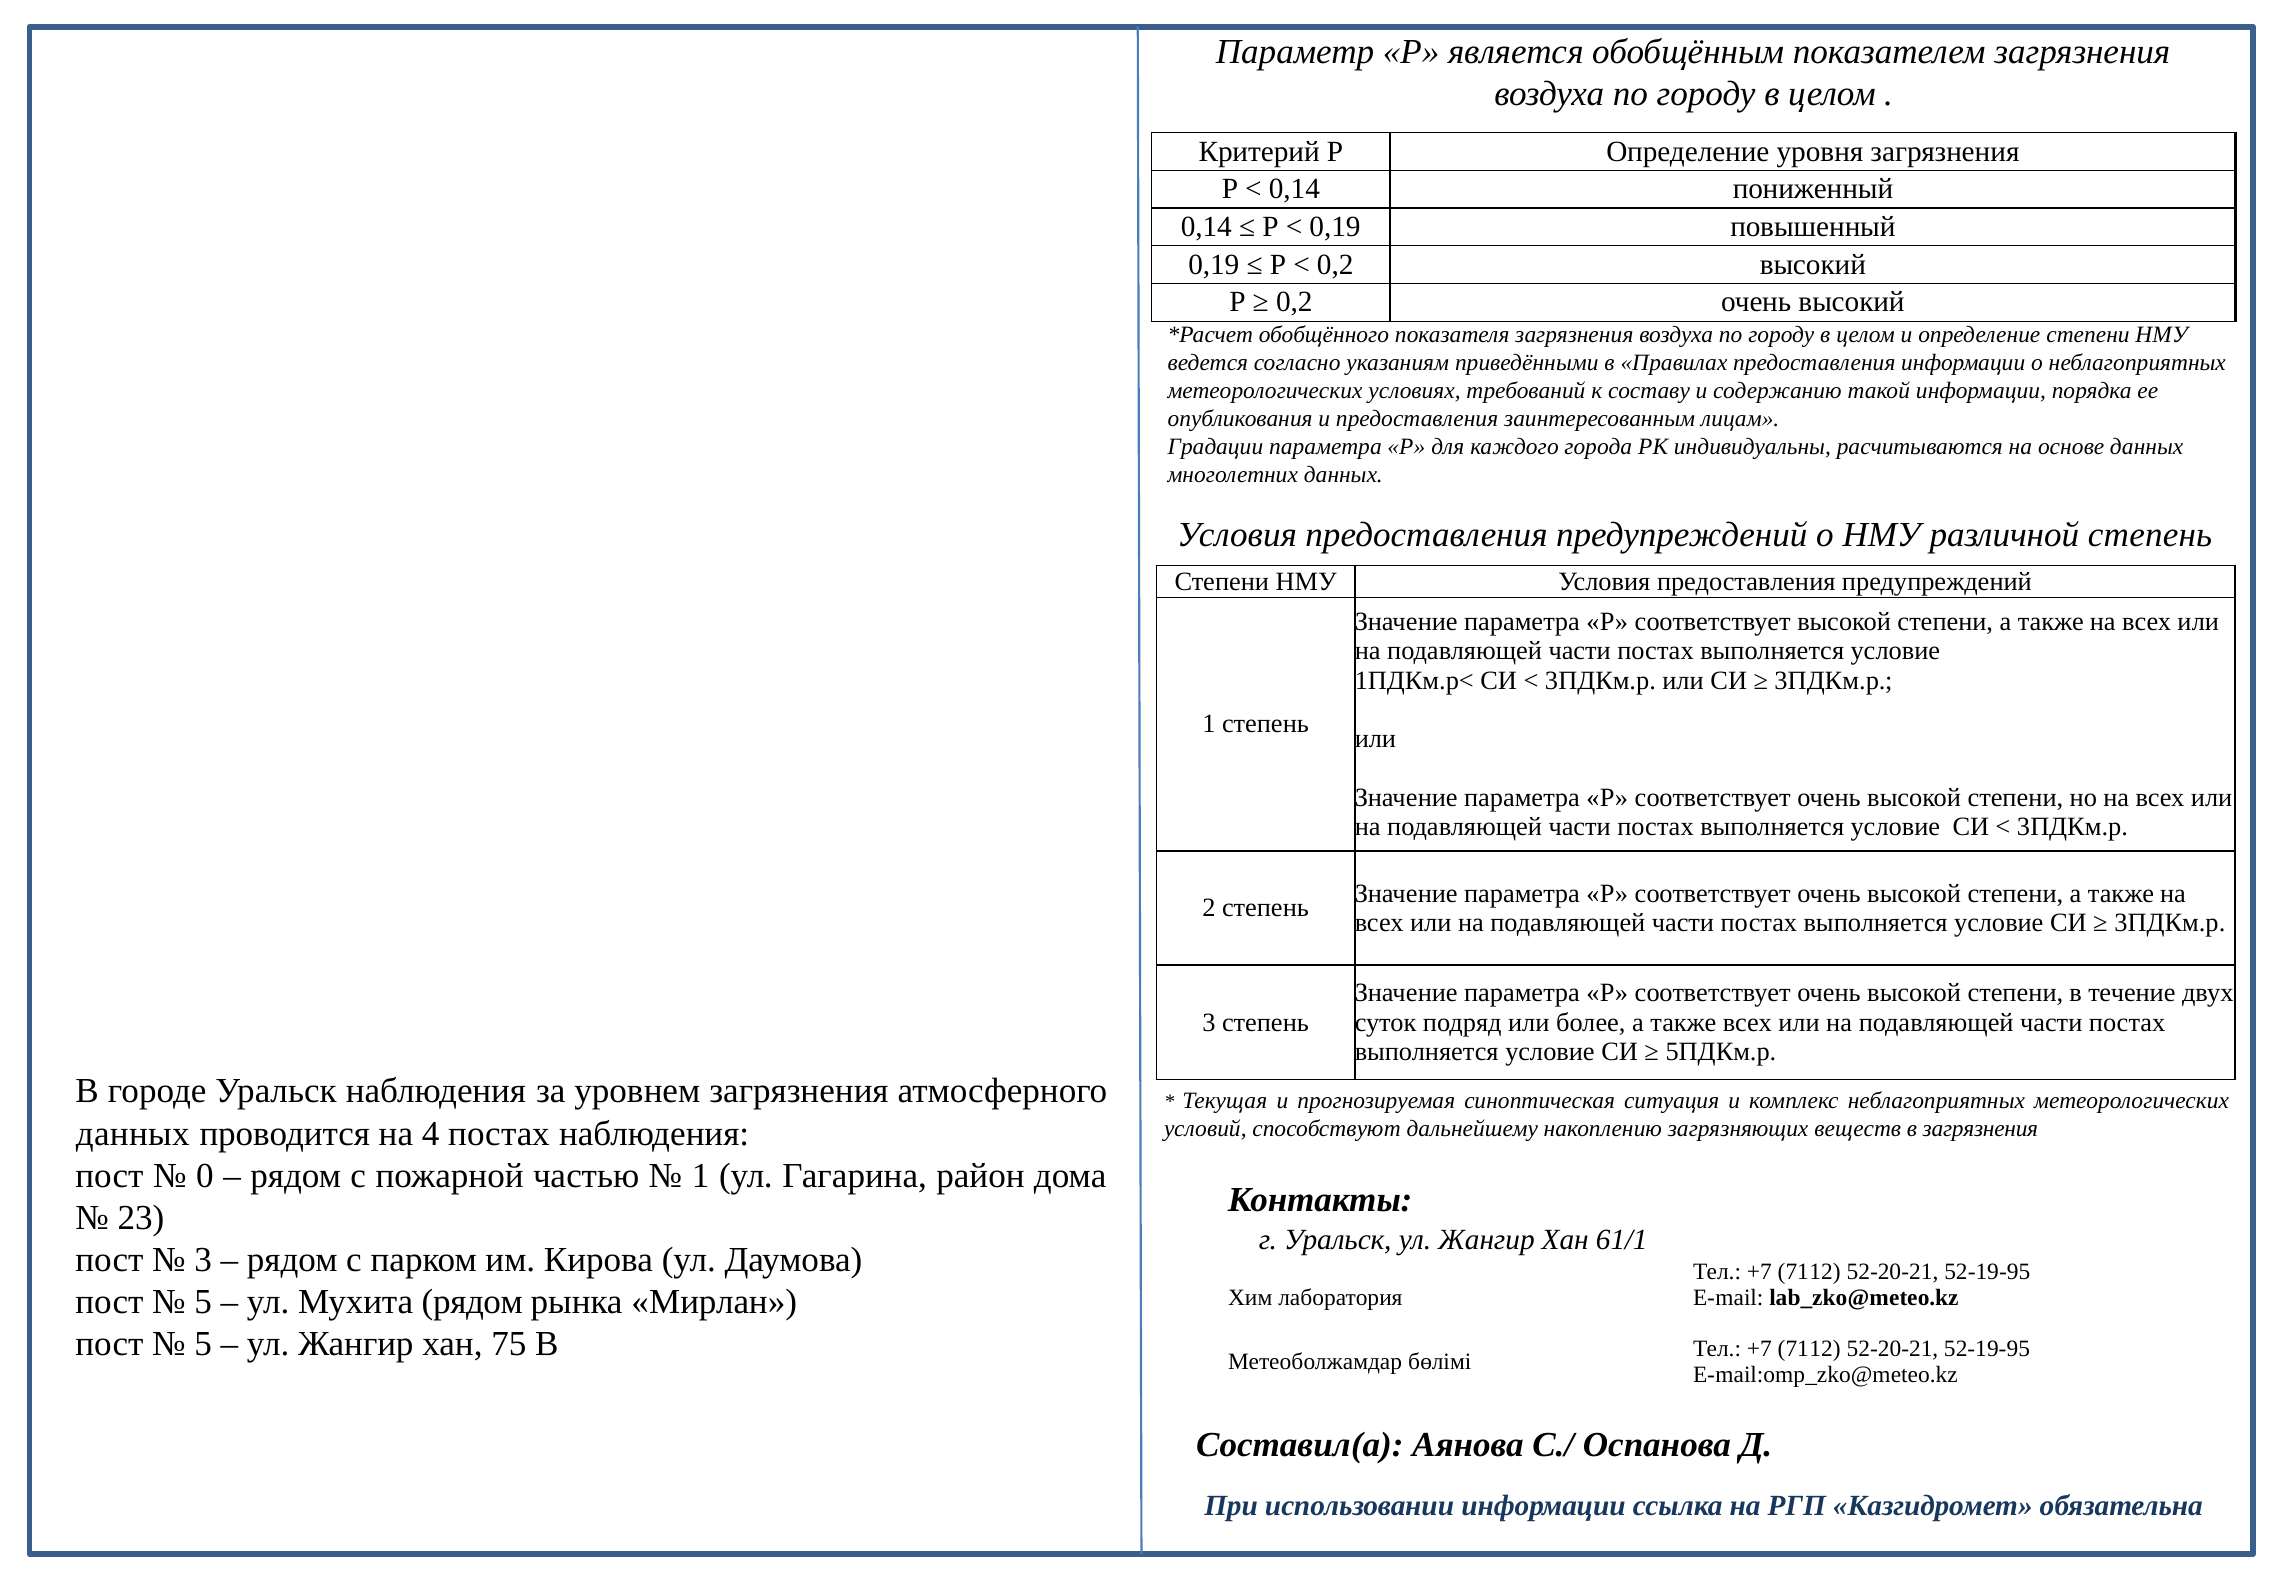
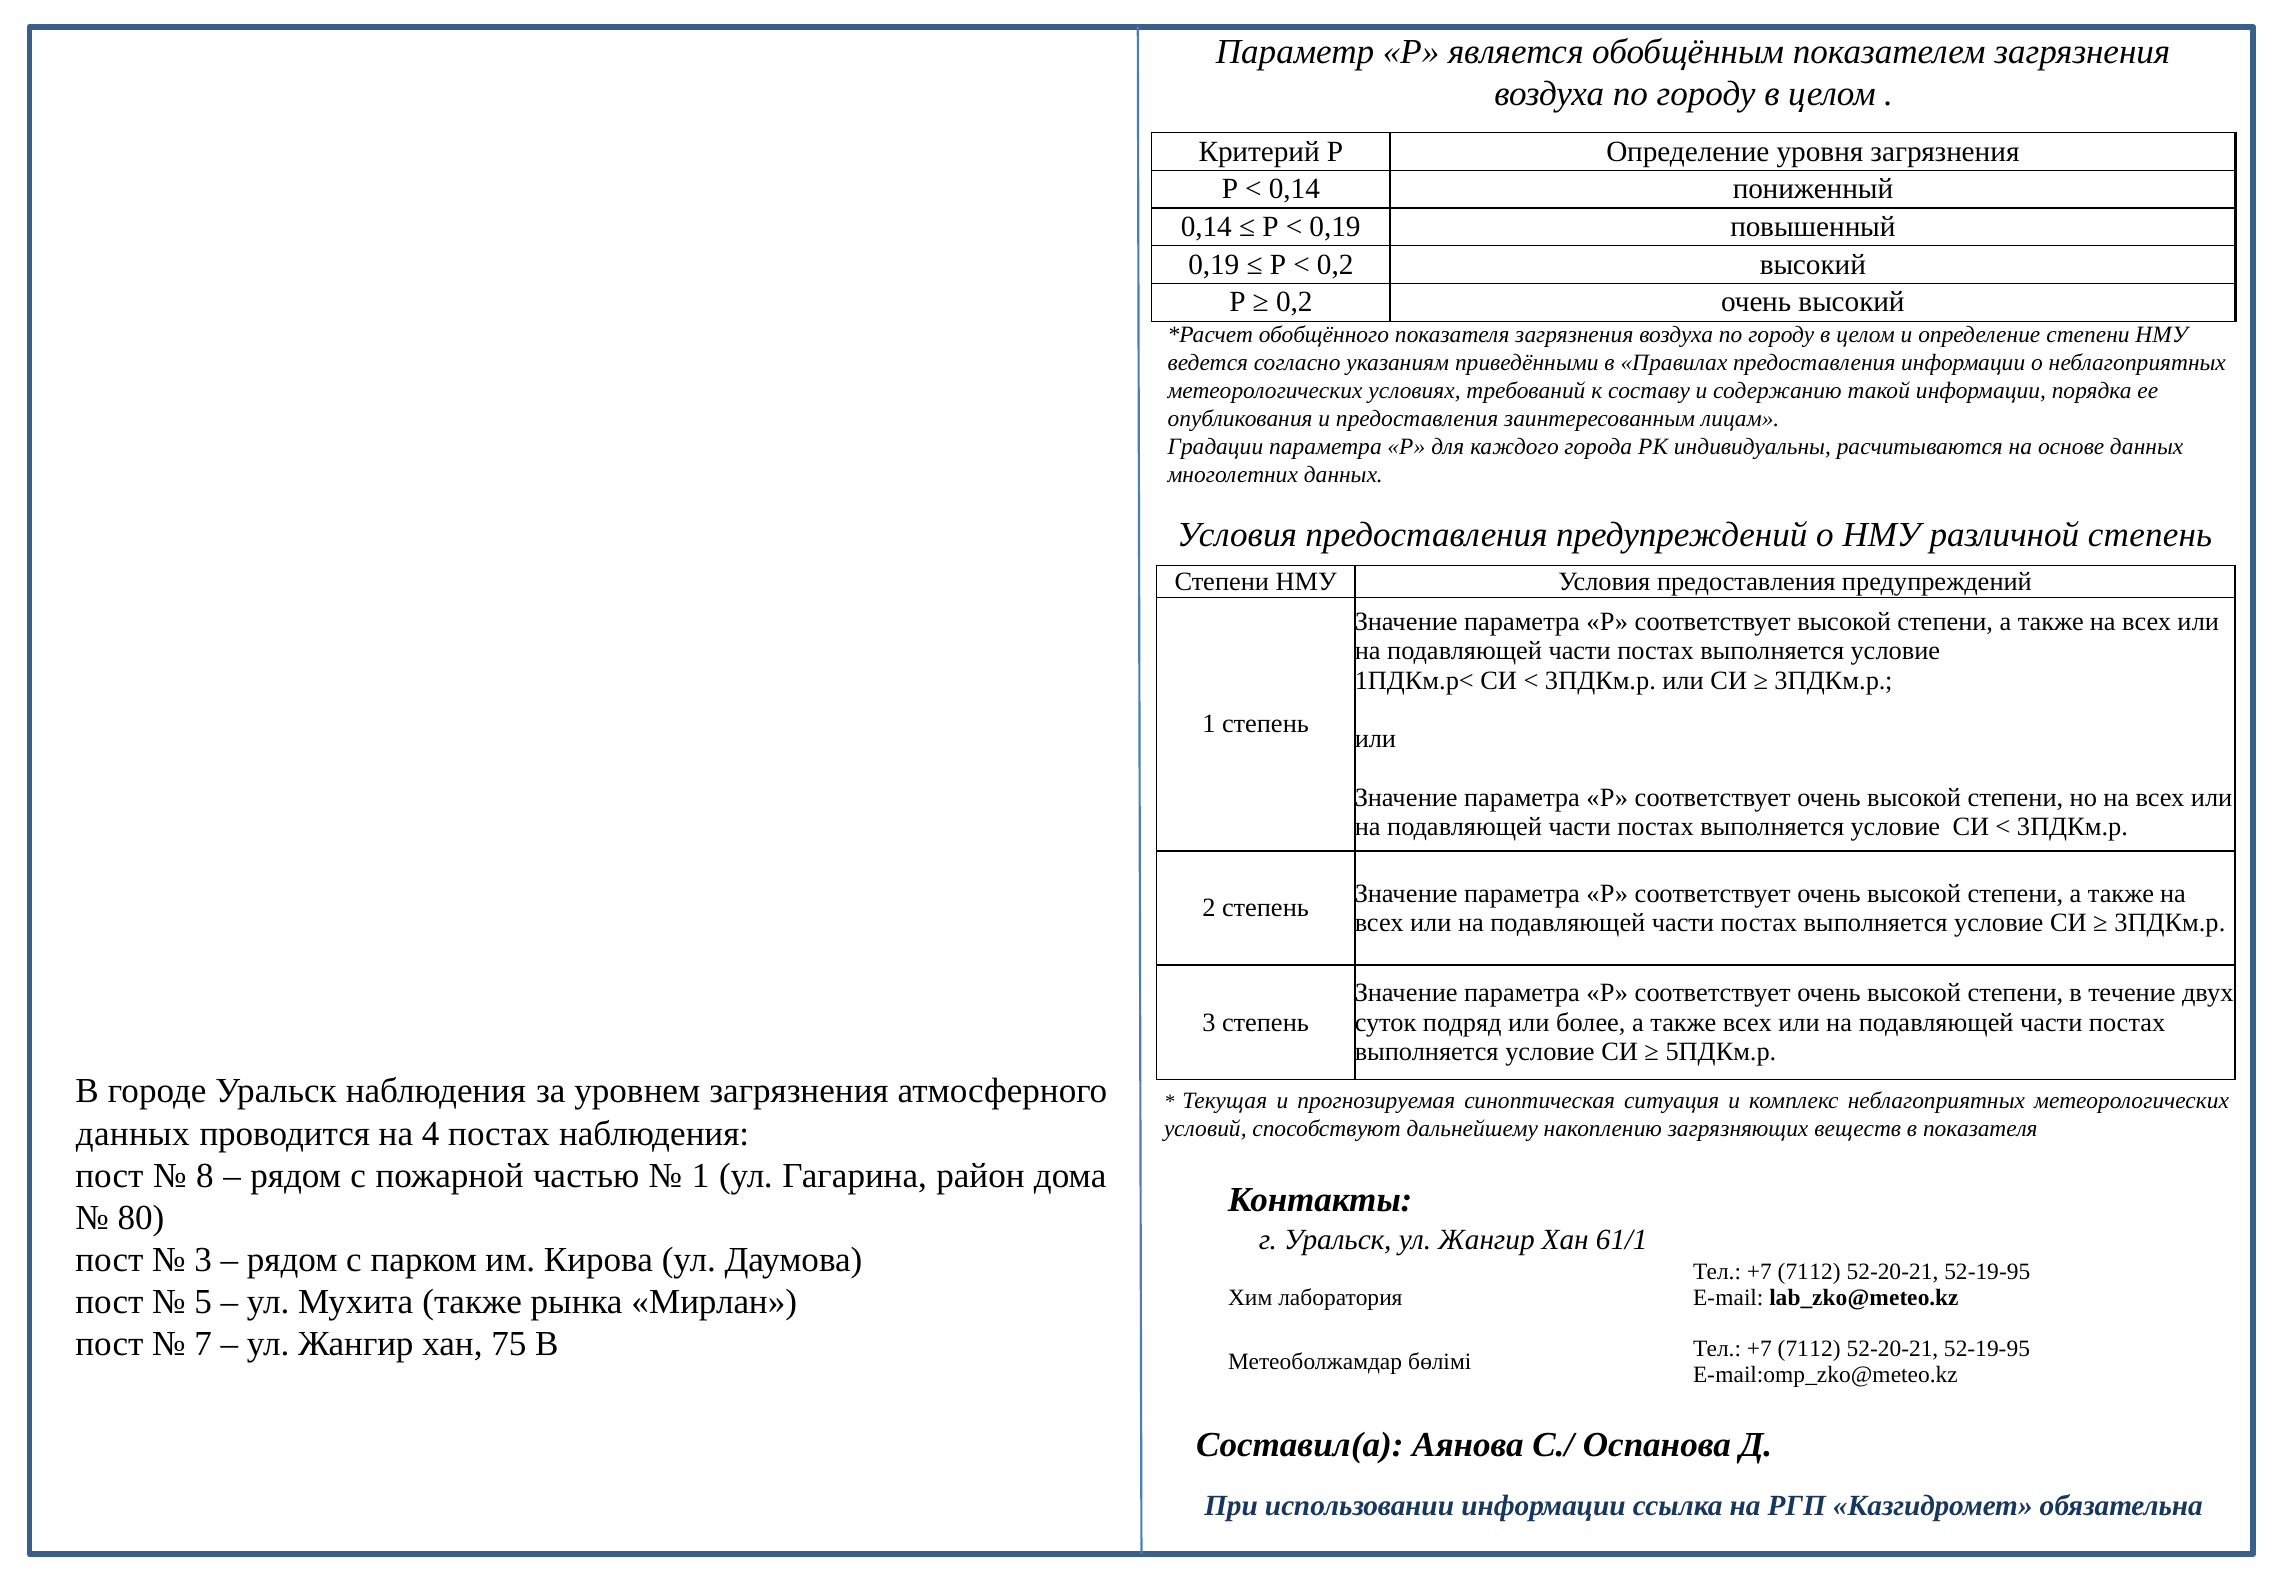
в загрязнения: загрязнения -> показателя
0: 0 -> 8
23: 23 -> 80
Мухита рядом: рядом -> также
5 at (203, 1344): 5 -> 7
